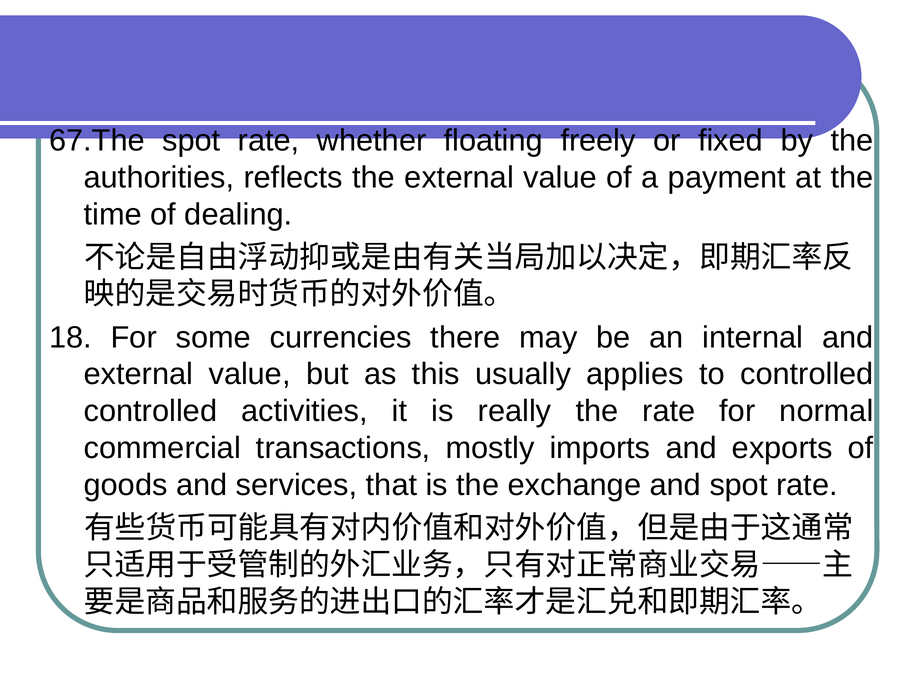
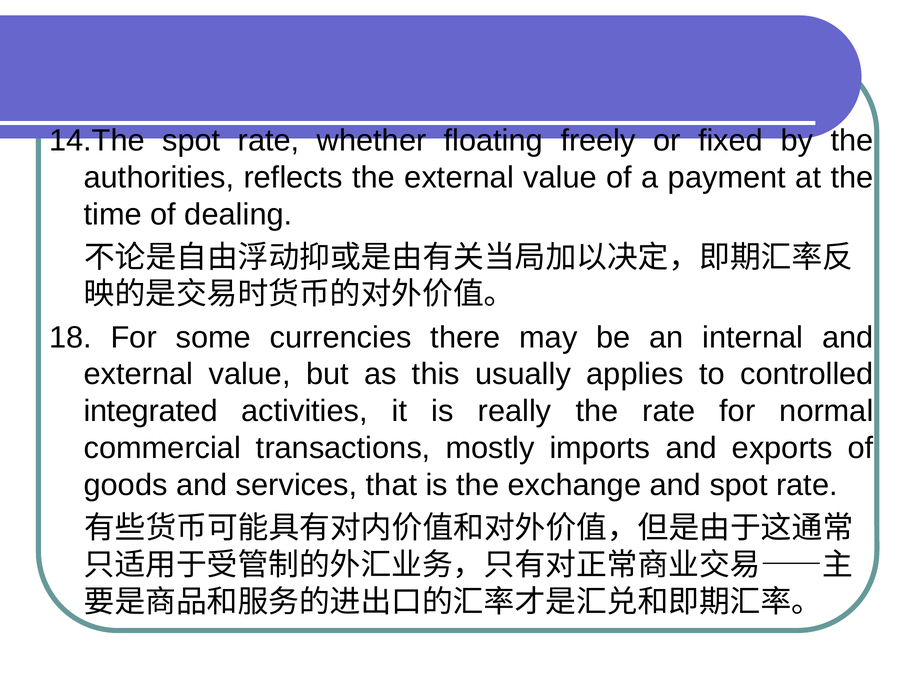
67.The: 67.The -> 14.The
controlled at (150, 411): controlled -> integrated
